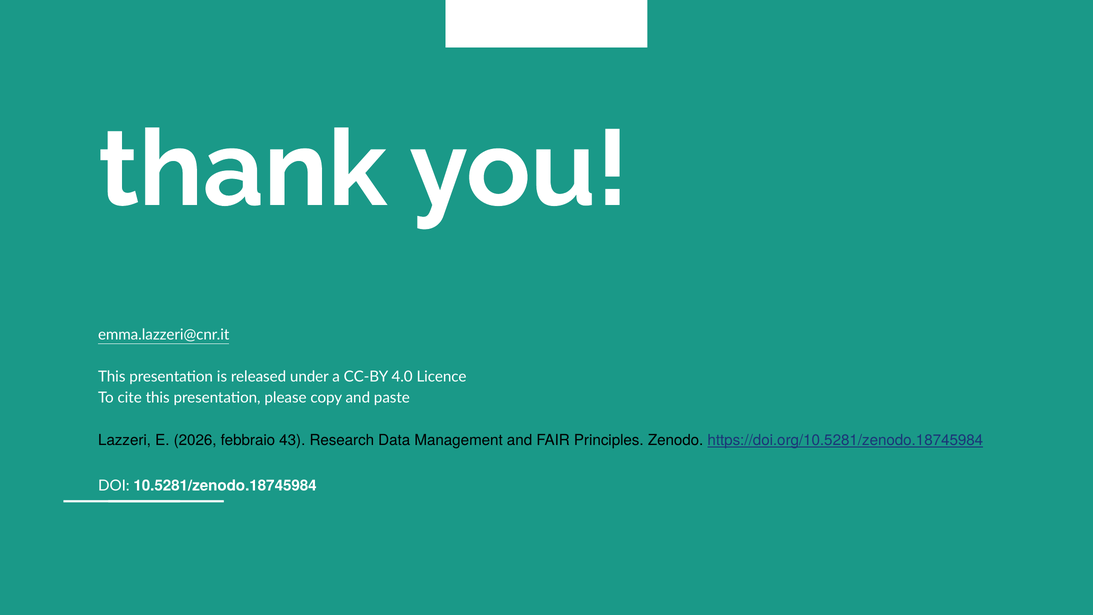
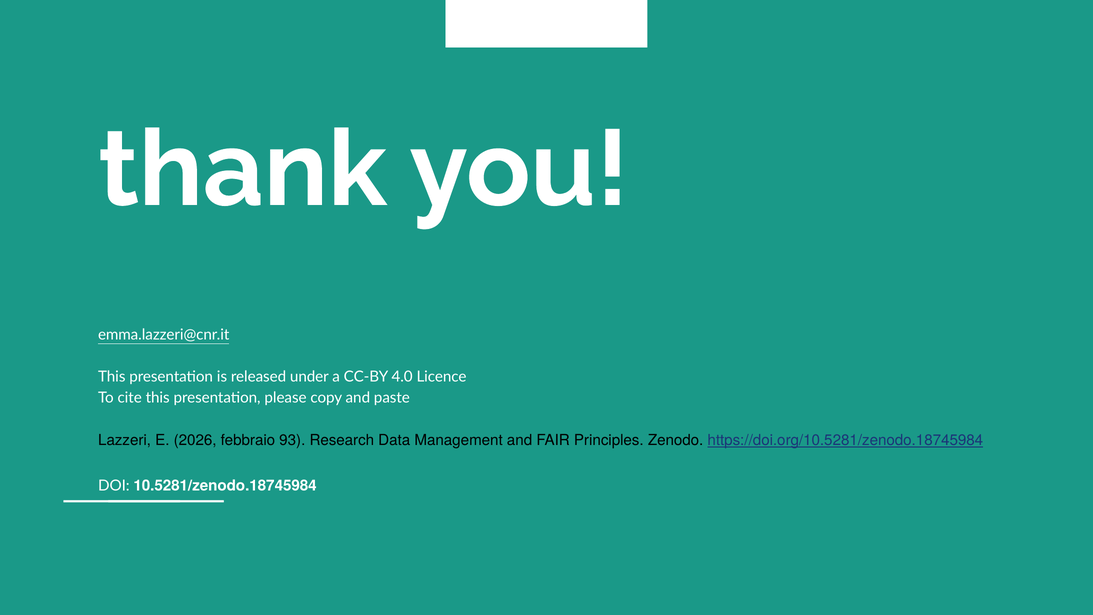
43: 43 -> 93
